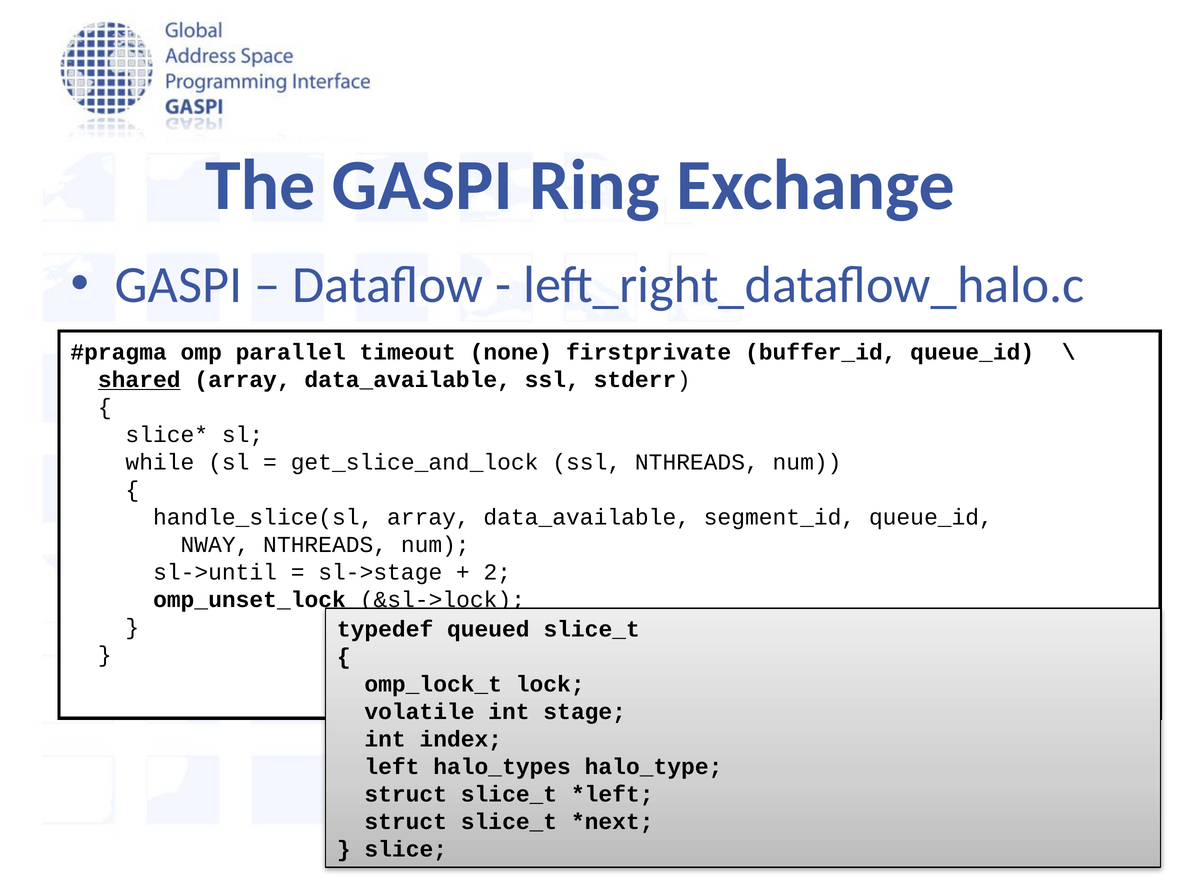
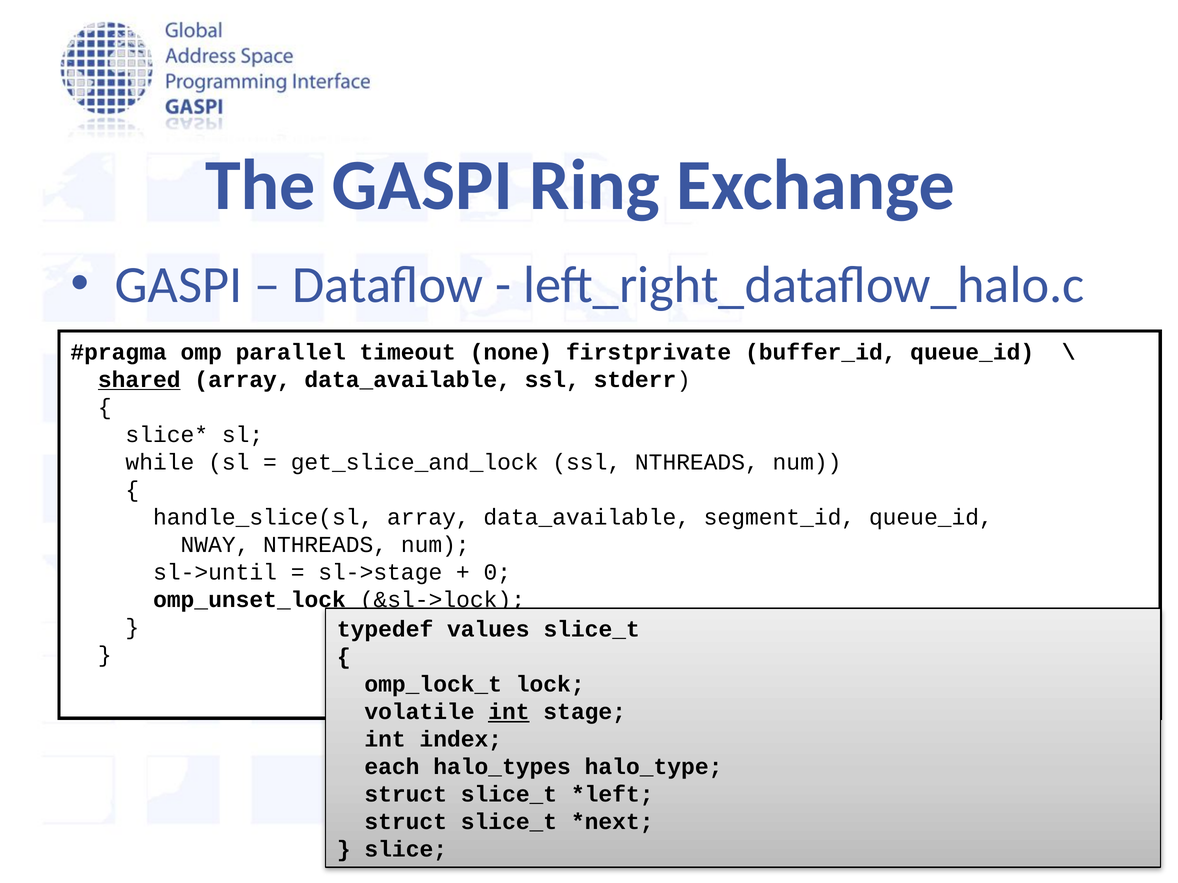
2: 2 -> 0
queued: queued -> values
int at (509, 712) underline: none -> present
left: left -> each
